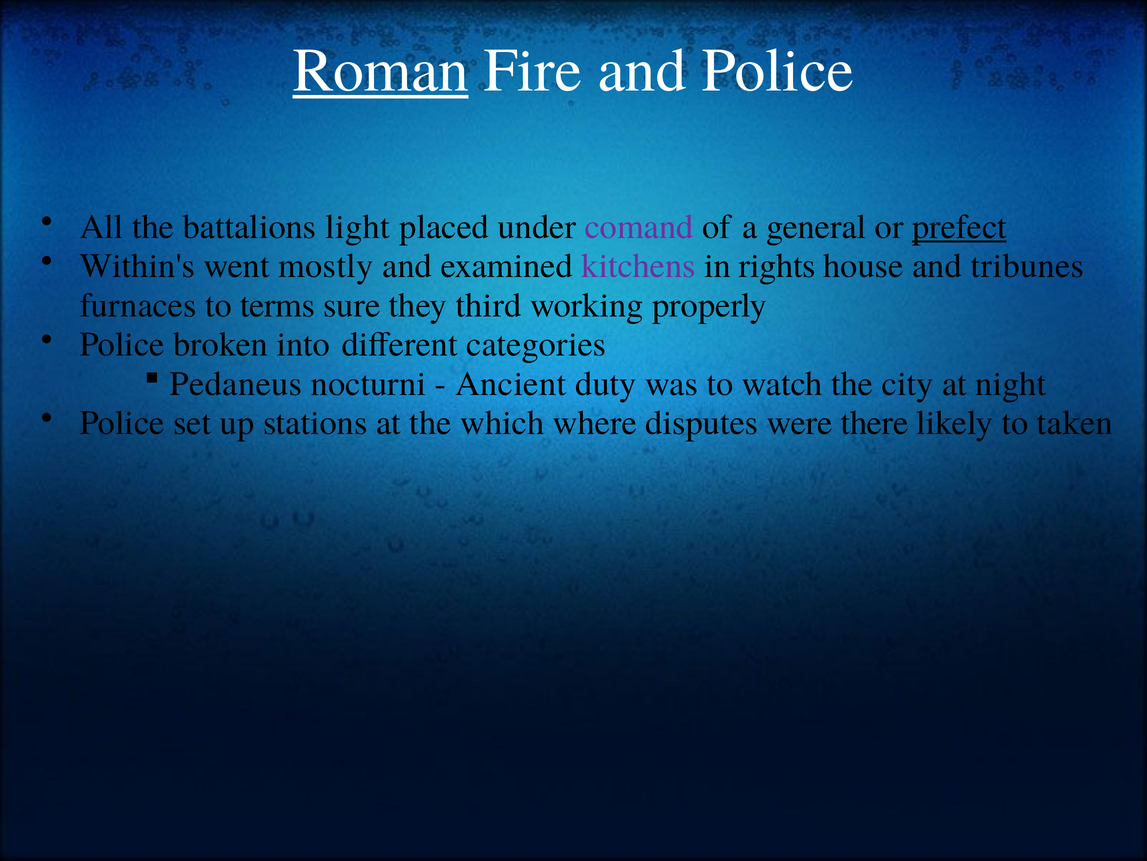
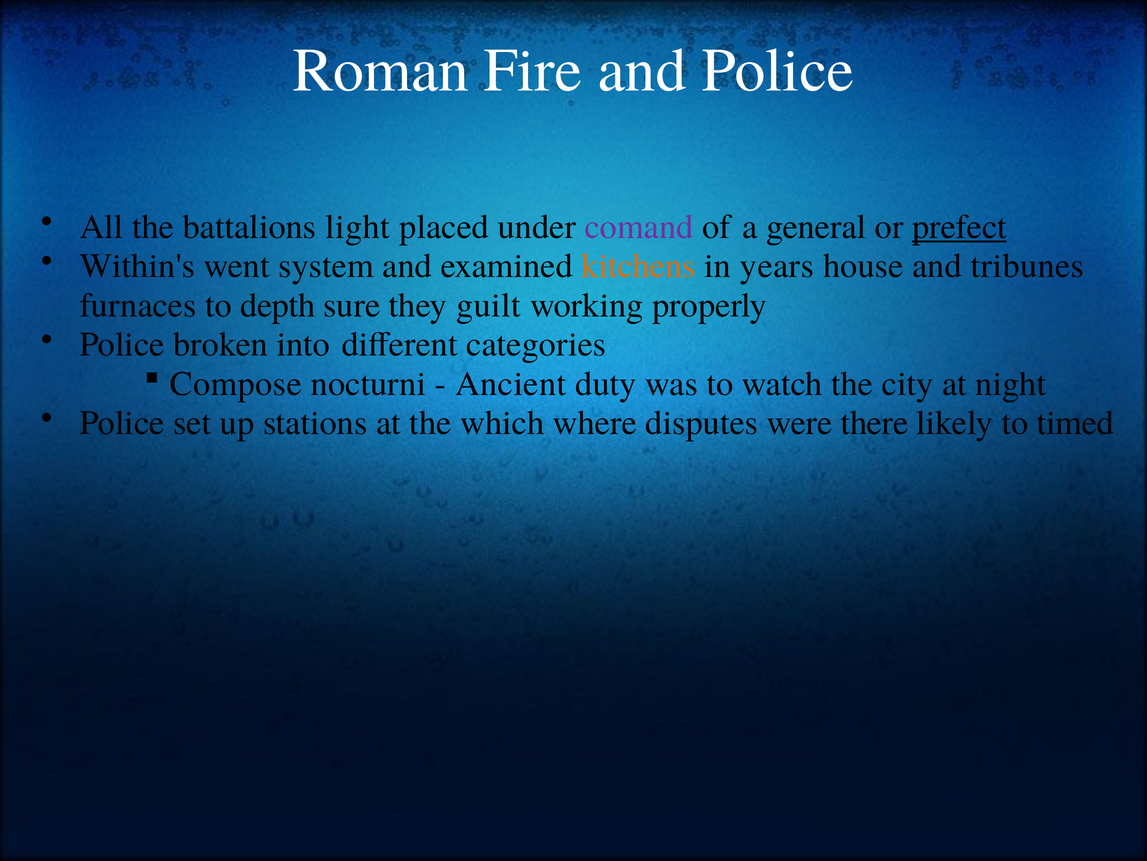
Roman underline: present -> none
mostly: mostly -> system
kitchens colour: purple -> orange
rights: rights -> years
terms: terms -> depth
third: third -> guilt
Pedaneus: Pedaneus -> Compose
taken: taken -> timed
